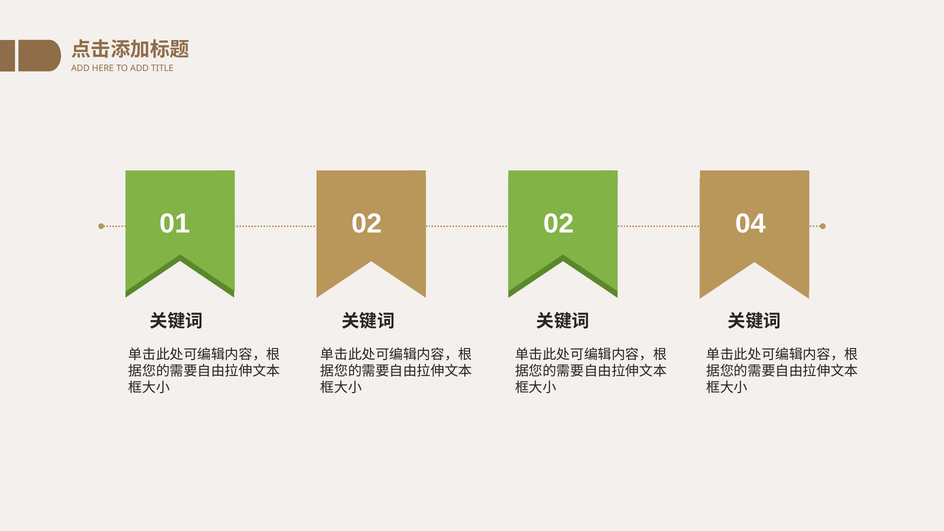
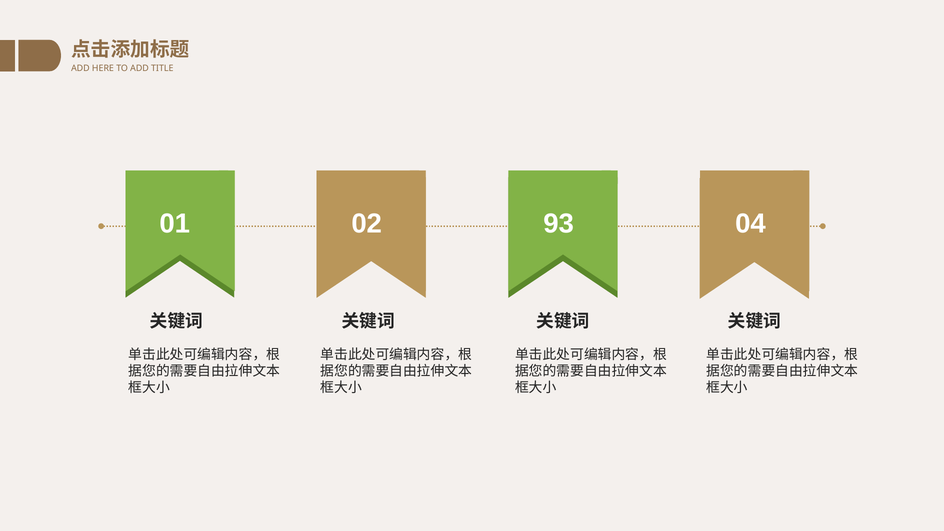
02 02: 02 -> 93
